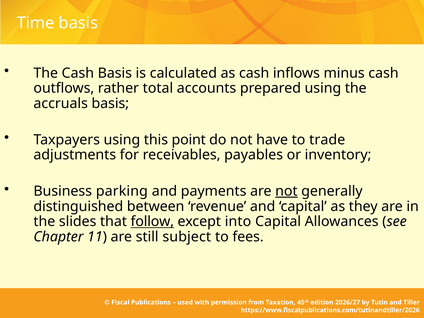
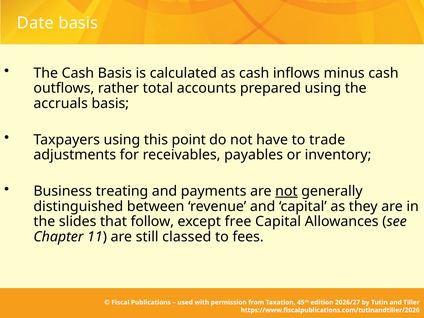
Time: Time -> Date
parking: parking -> treating
follow underline: present -> none
into: into -> free
subject: subject -> classed
